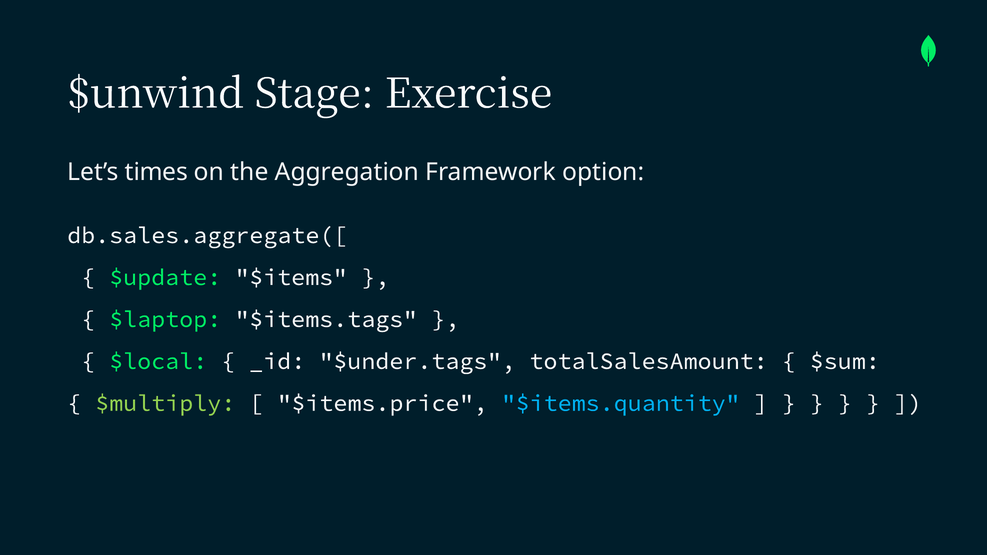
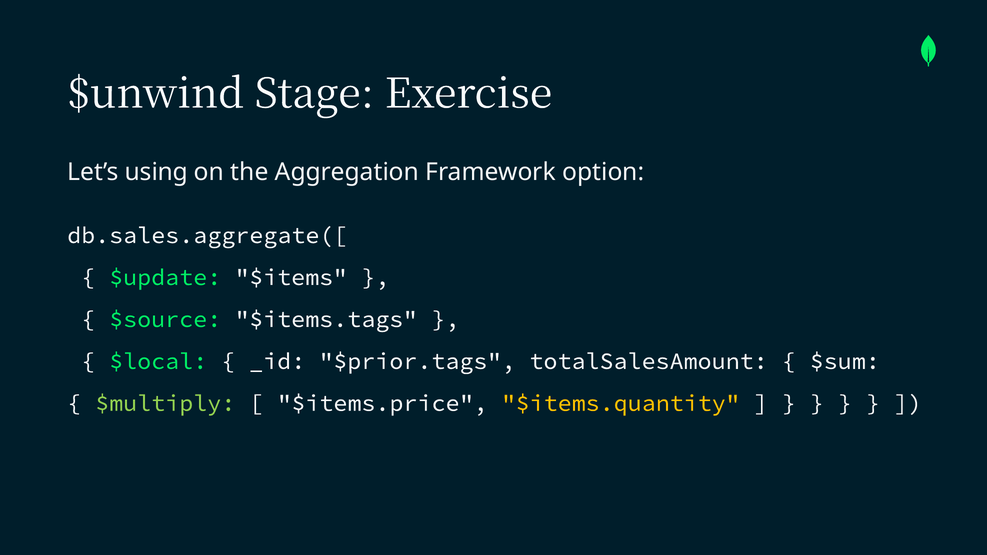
times: times -> using
$laptop: $laptop -> $source
$under.tags: $under.tags -> $prior.tags
$items.quantity colour: light blue -> yellow
